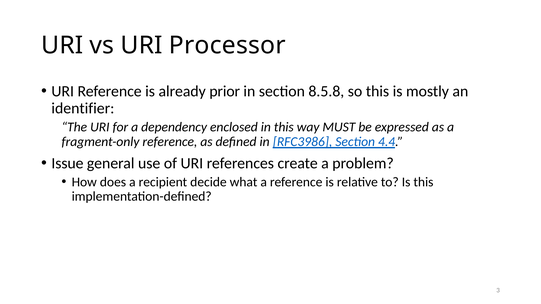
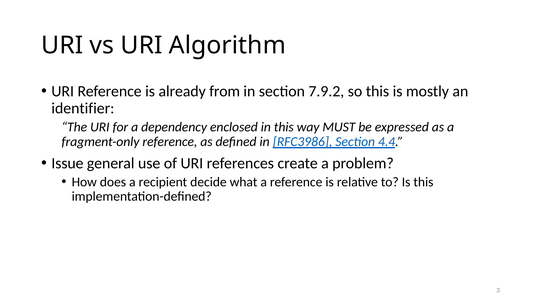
Processor: Processor -> Algorithm
prior: prior -> from
8.5.8: 8.5.8 -> 7.9.2
